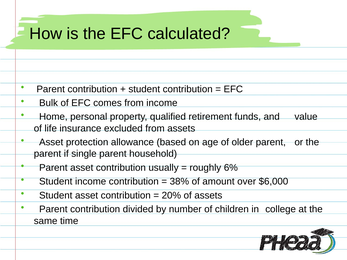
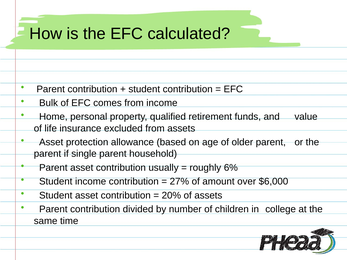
38%: 38% -> 27%
